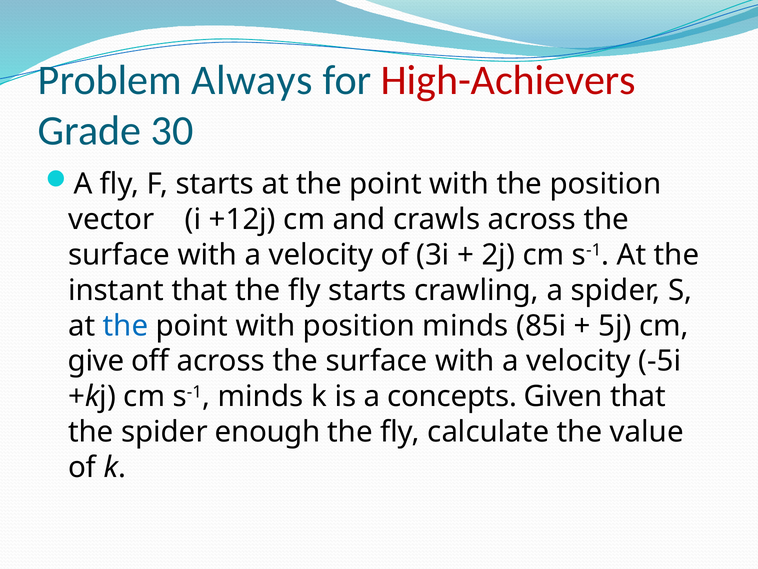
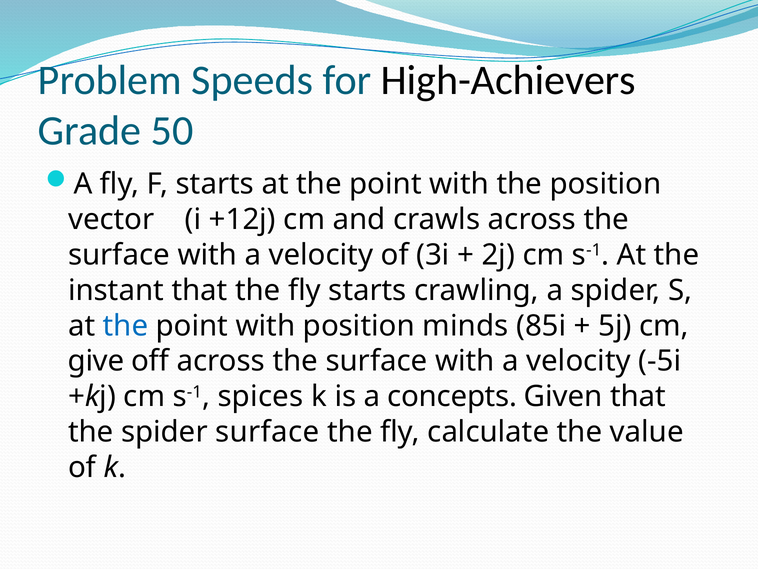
Always: Always -> Speeds
High-Achievers colour: red -> black
30: 30 -> 50
s-1 minds: minds -> spices
spider enough: enough -> surface
